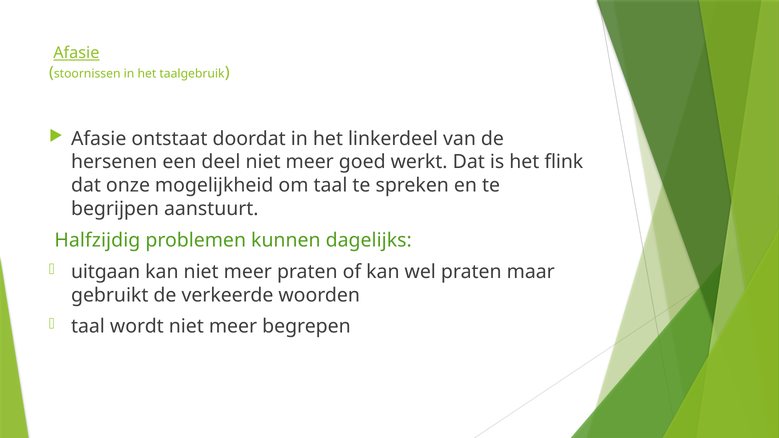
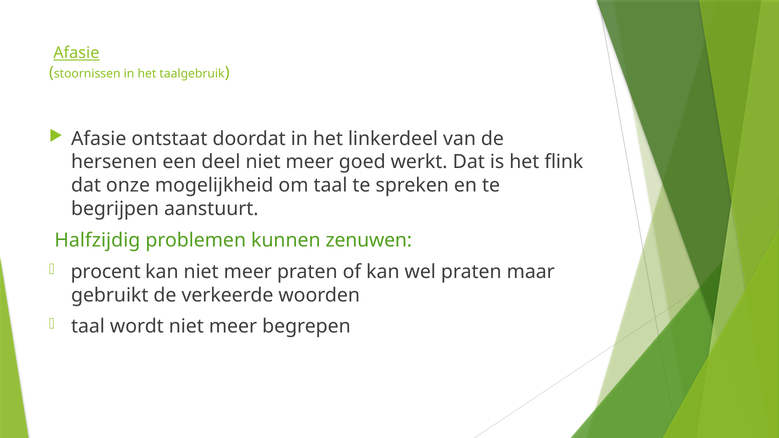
dagelijks: dagelijks -> zenuwen
uitgaan: uitgaan -> procent
